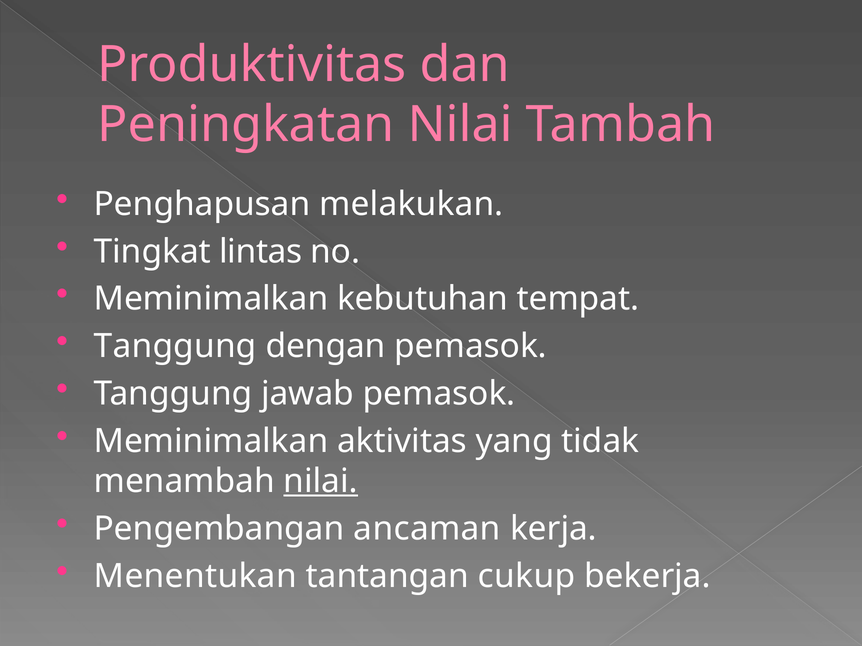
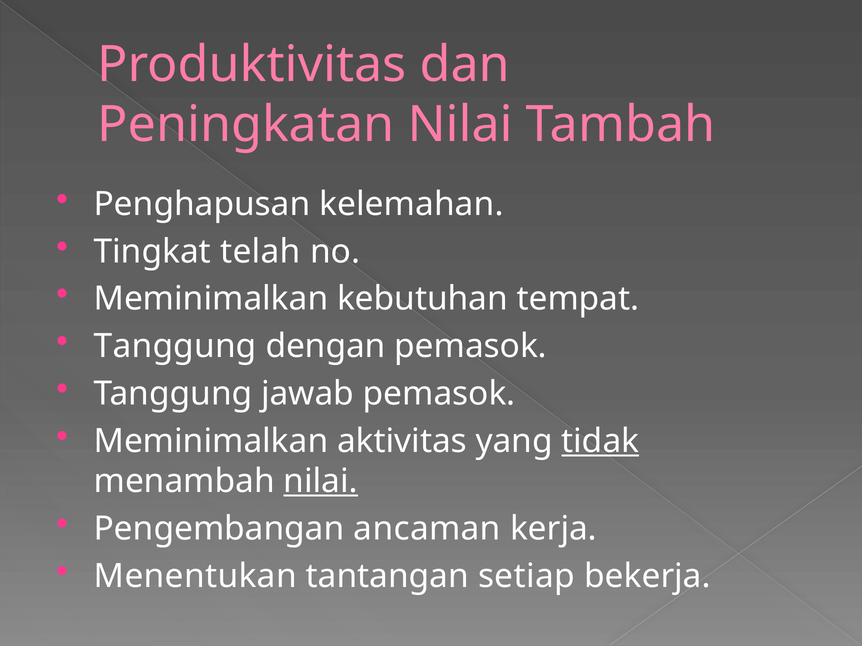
melakukan: melakukan -> kelemahan
lintas: lintas -> telah
tidak underline: none -> present
cukup: cukup -> setiap
